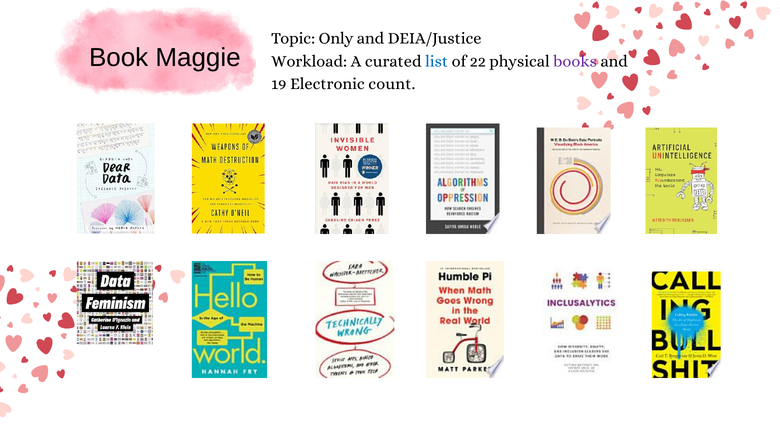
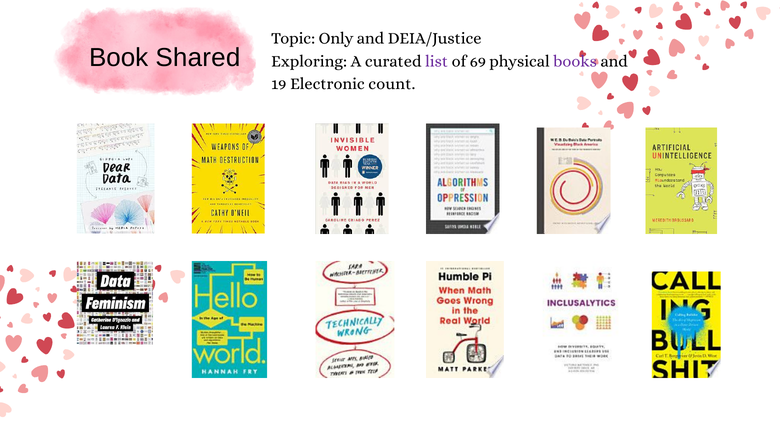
Maggie: Maggie -> Shared
Workload: Workload -> Exploring
list colour: blue -> purple
22: 22 -> 69
